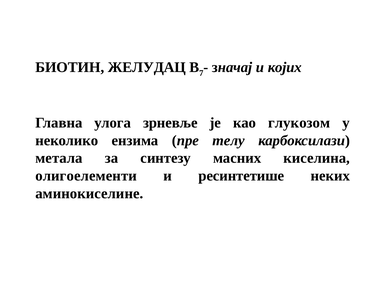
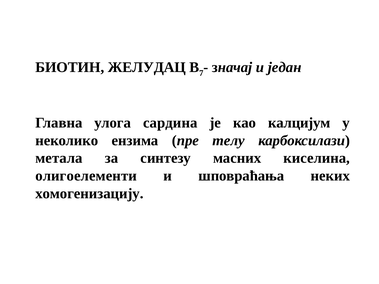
којих: којих -> један
зрневље: зрневље -> сардина
глукозом: глукозом -> калцијум
ресинтетише: ресинтетише -> шповраћања
аминокиселине: аминокиселине -> хомогенизацију
